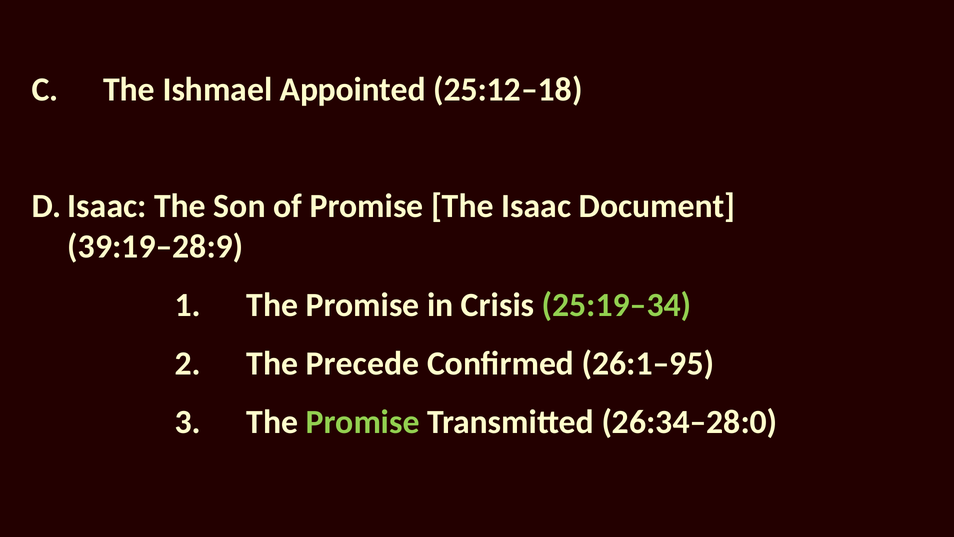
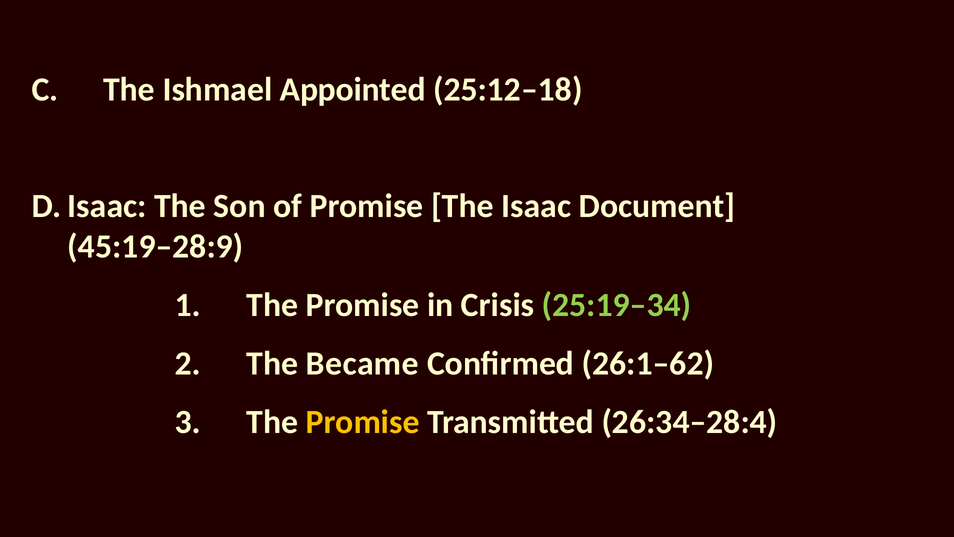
39:19–28:9: 39:19–28:9 -> 45:19–28:9
Precede: Precede -> Became
26:1–95: 26:1–95 -> 26:1–62
Promise at (363, 422) colour: light green -> yellow
26:34–28:0: 26:34–28:0 -> 26:34–28:4
